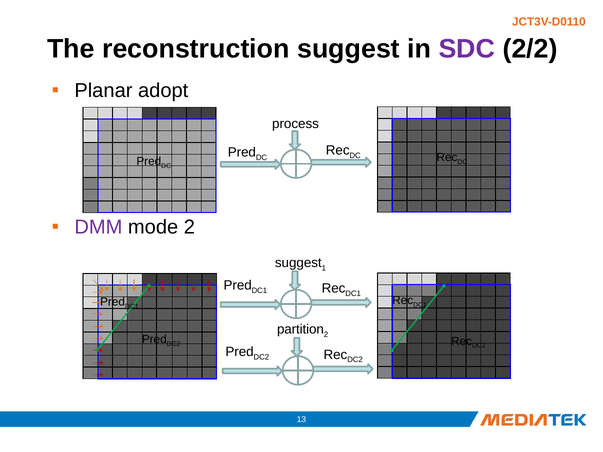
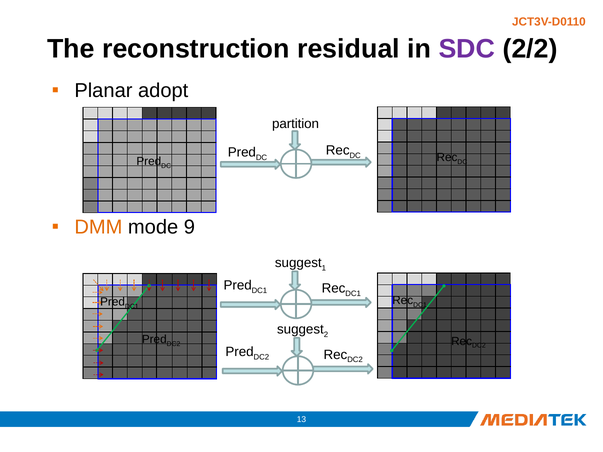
reconstruction suggest: suggest -> residual
process: process -> partition
DMM colour: purple -> orange
mode 2: 2 -> 9
partition at (300, 330): partition -> suggest
